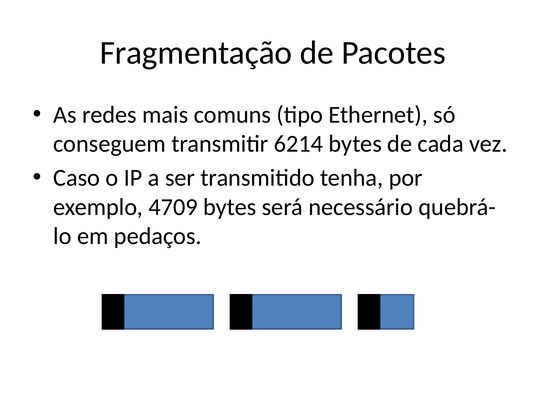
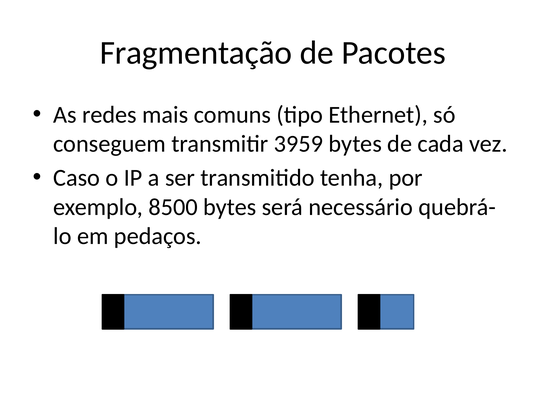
6214: 6214 -> 3959
4709: 4709 -> 8500
